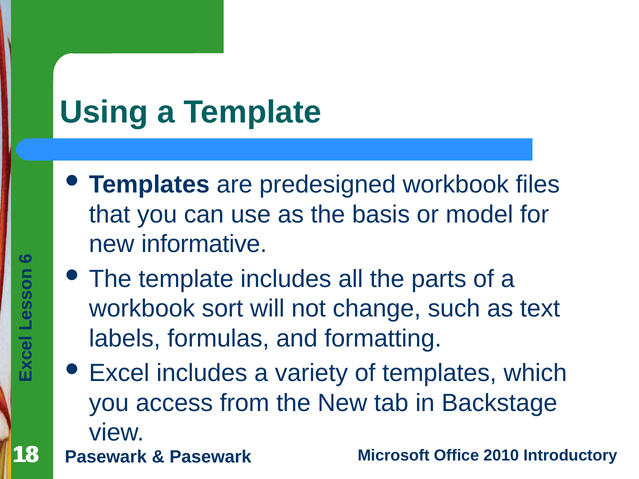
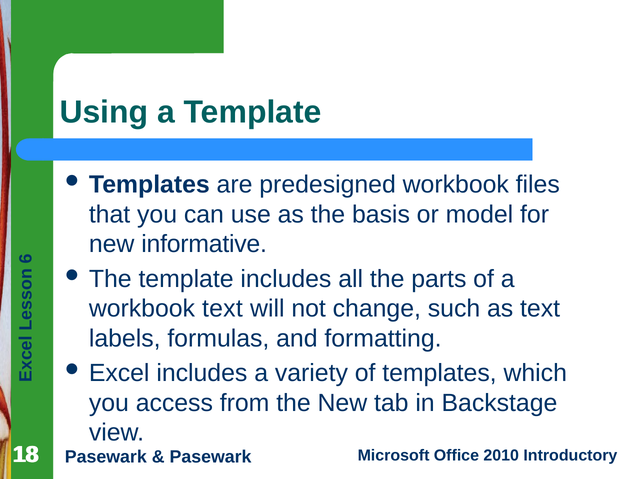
workbook sort: sort -> text
